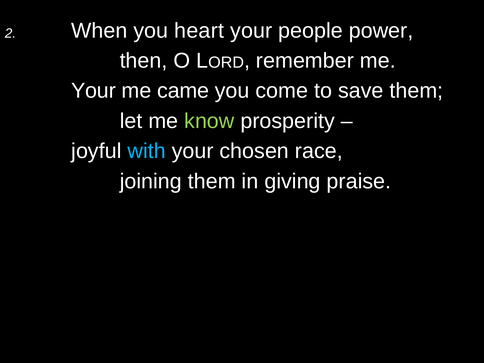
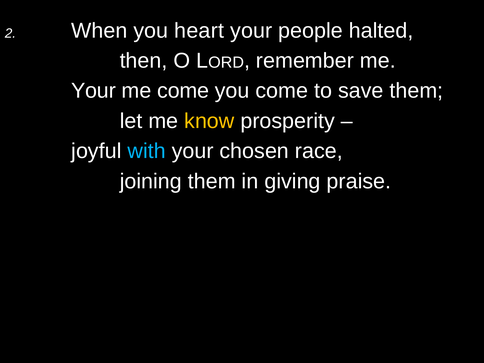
power: power -> halted
me came: came -> come
know colour: light green -> yellow
